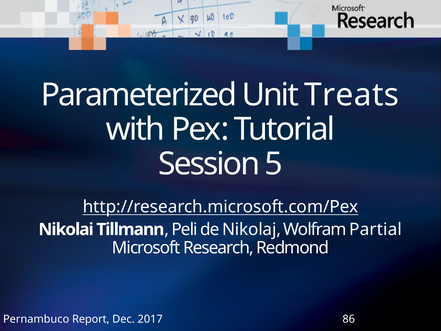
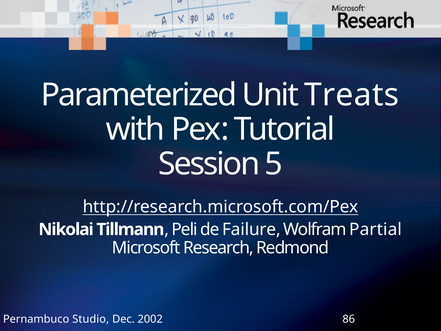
Nikolaj: Nikolaj -> Failure
Report: Report -> Studio
2017: 2017 -> 2002
